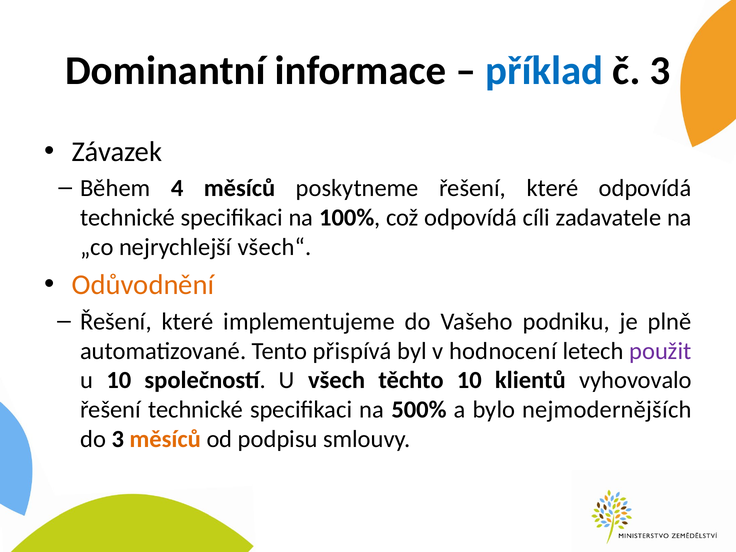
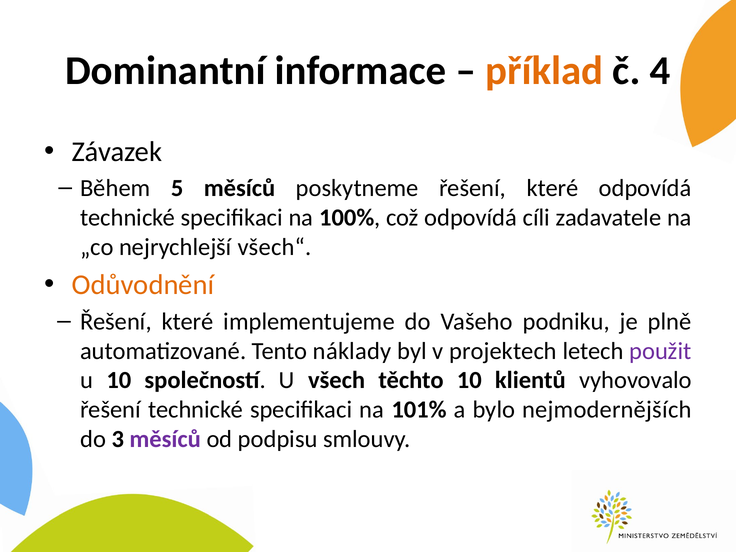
příklad colour: blue -> orange
č 3: 3 -> 4
4: 4 -> 5
přispívá: přispívá -> náklady
hodnocení: hodnocení -> projektech
500%: 500% -> 101%
měsíců at (165, 439) colour: orange -> purple
